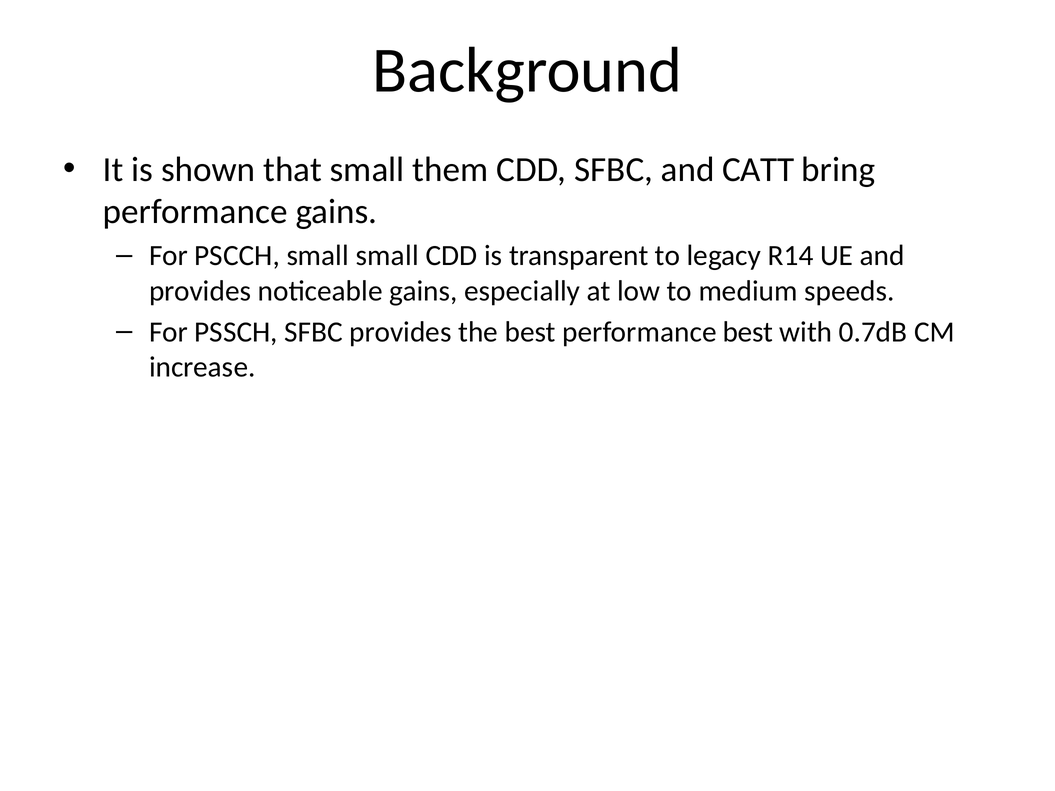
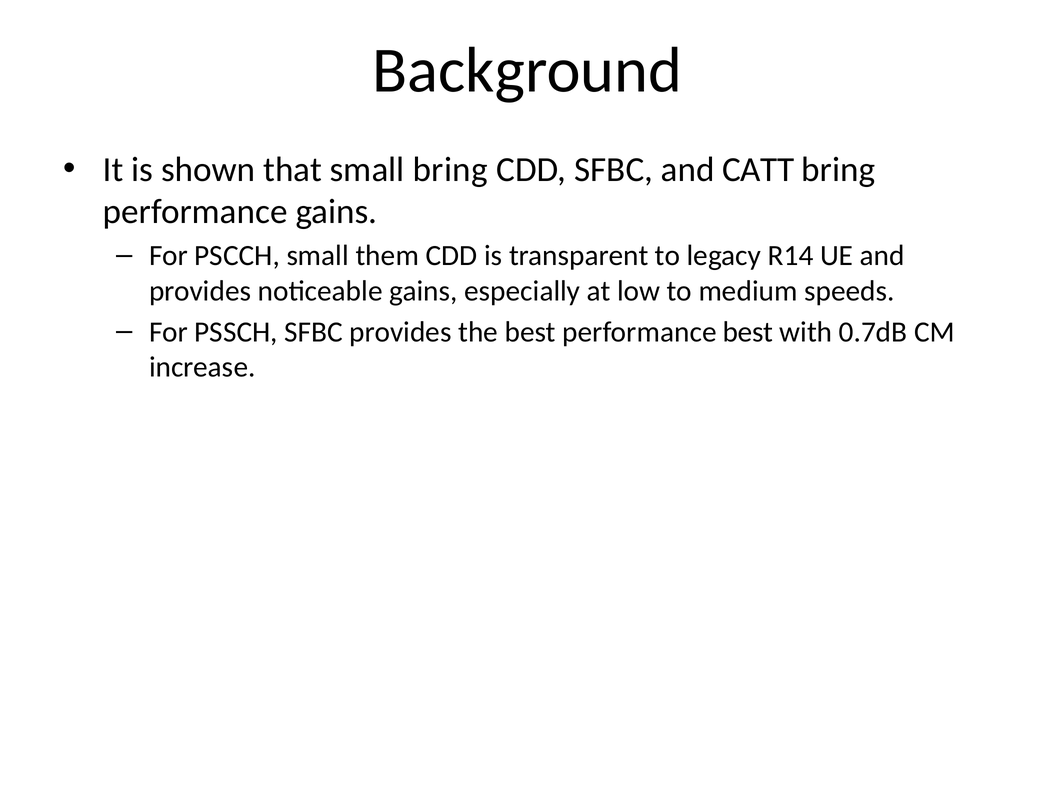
small them: them -> bring
small small: small -> them
